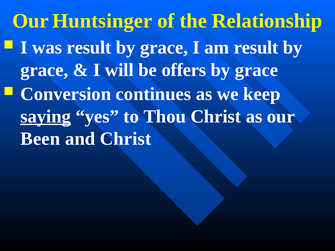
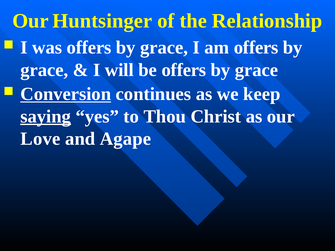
was result: result -> offers
am result: result -> offers
Conversion underline: none -> present
Been: Been -> Love
and Christ: Christ -> Agape
